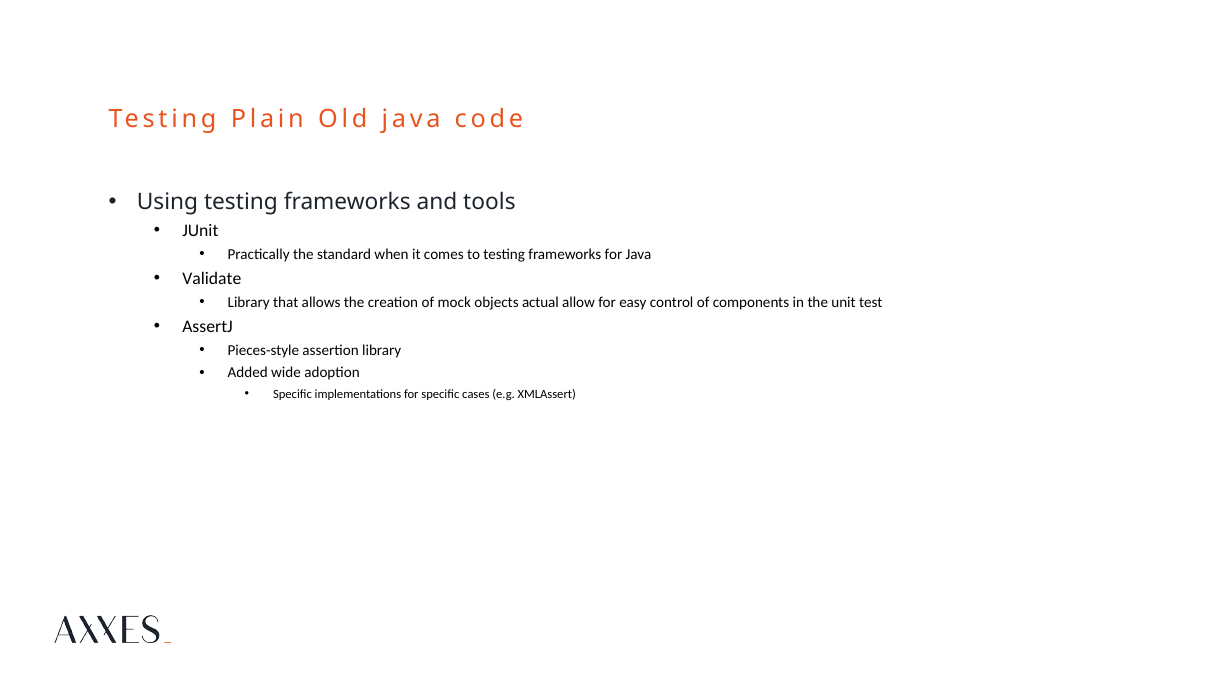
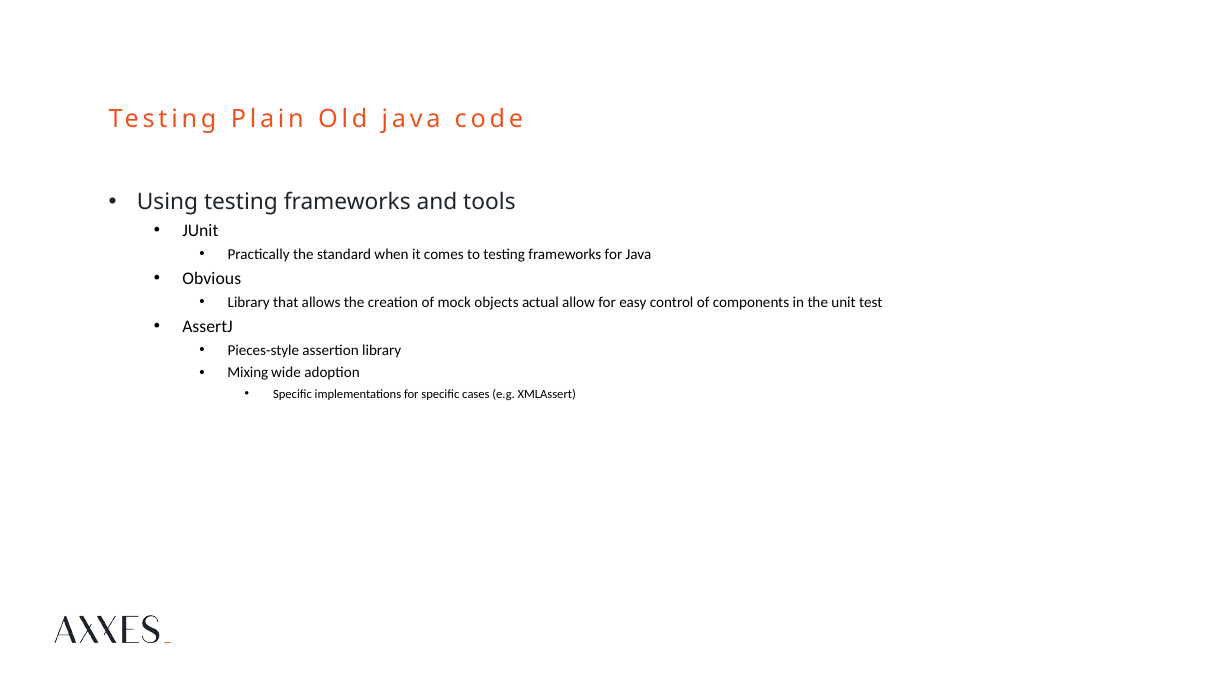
Validate: Validate -> Obvious
Added: Added -> Mixing
